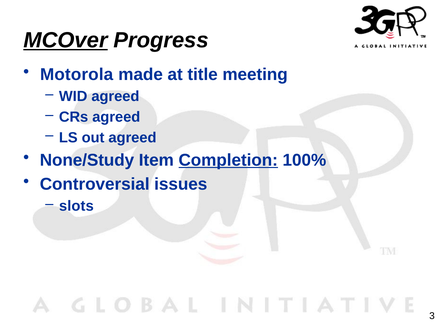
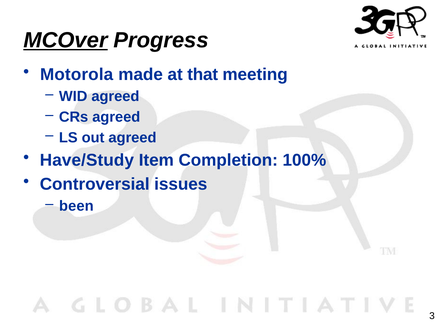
title: title -> that
None/Study: None/Study -> Have/Study
Completion underline: present -> none
slots: slots -> been
